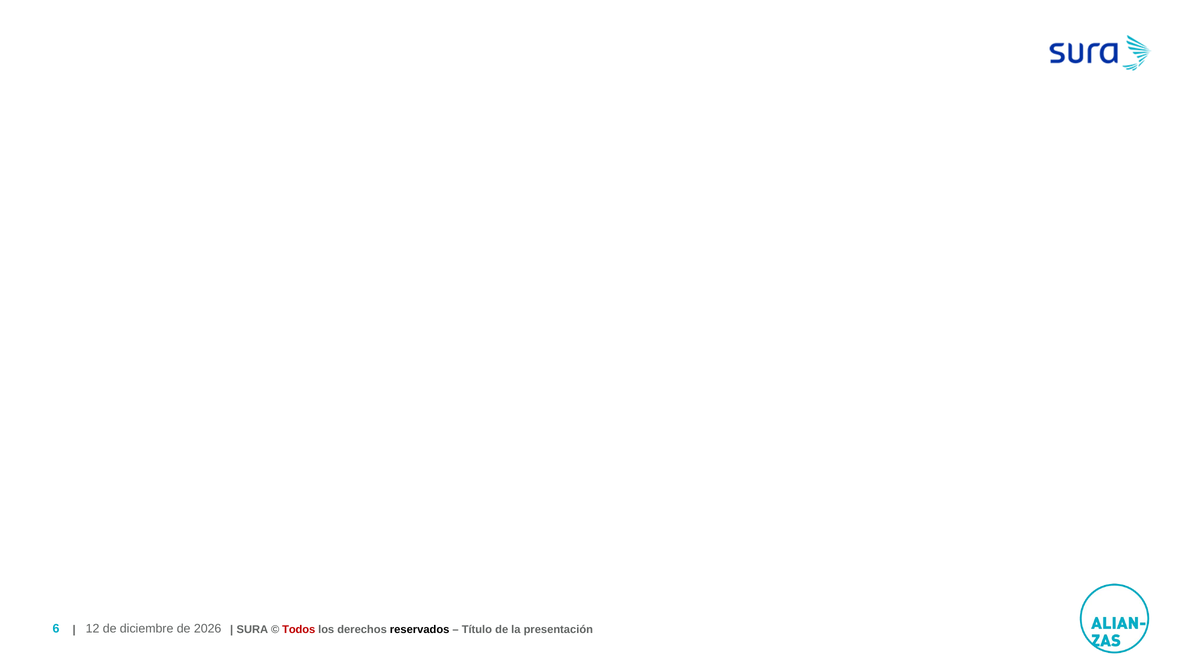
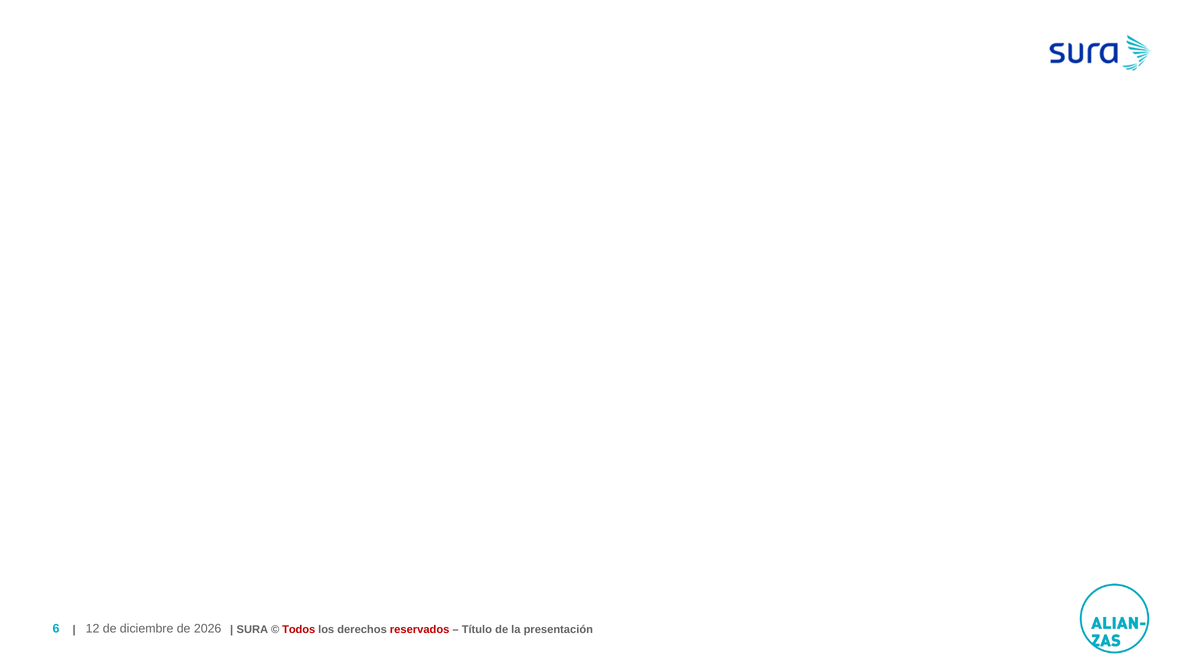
reservados colour: black -> red
